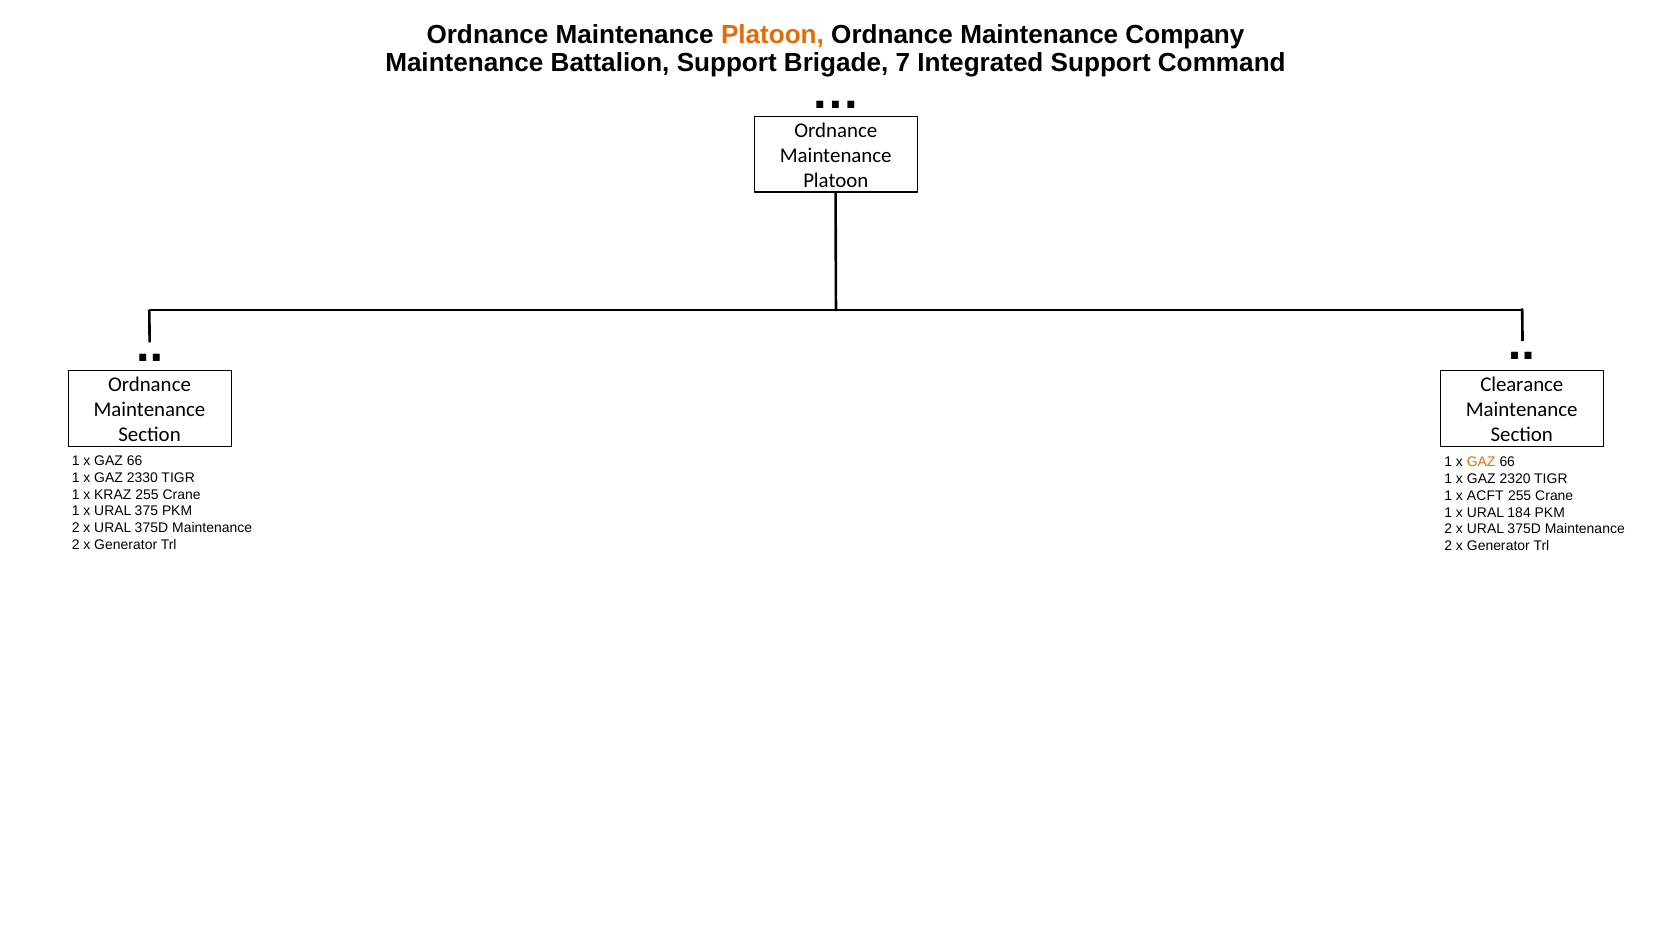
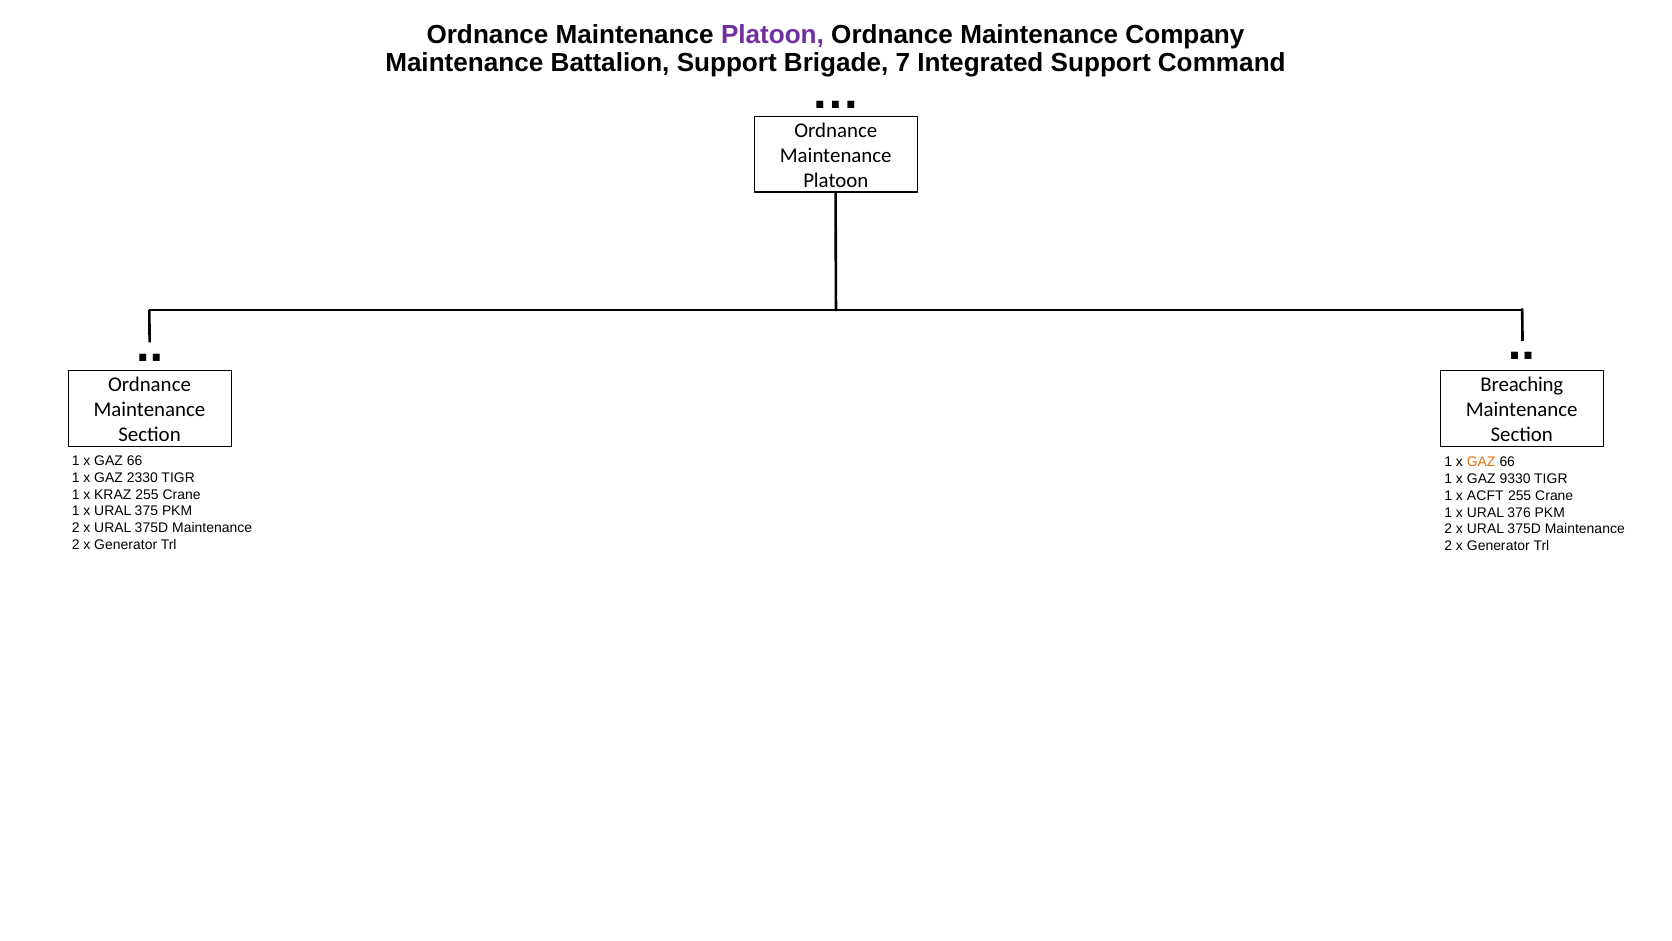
Platoon at (772, 35) colour: orange -> purple
Clearance: Clearance -> Breaching
2320: 2320 -> 9330
184: 184 -> 376
